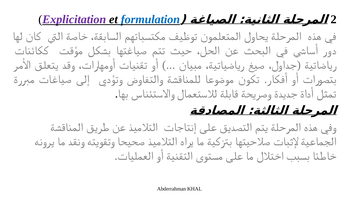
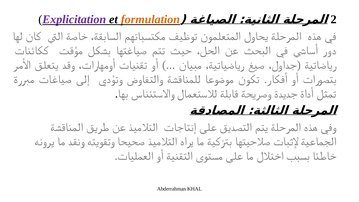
formulation colour: blue -> orange
